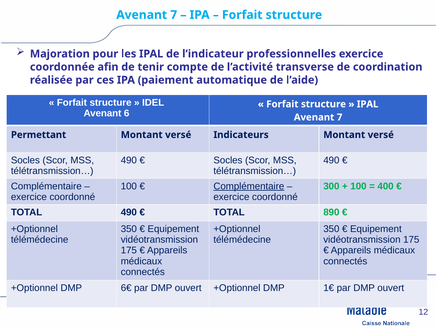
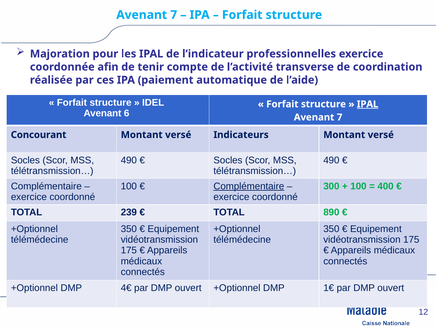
IPAL at (368, 104) underline: none -> present
Permettant: Permettant -> Concourant
TOTAL 490: 490 -> 239
6€: 6€ -> 4€
